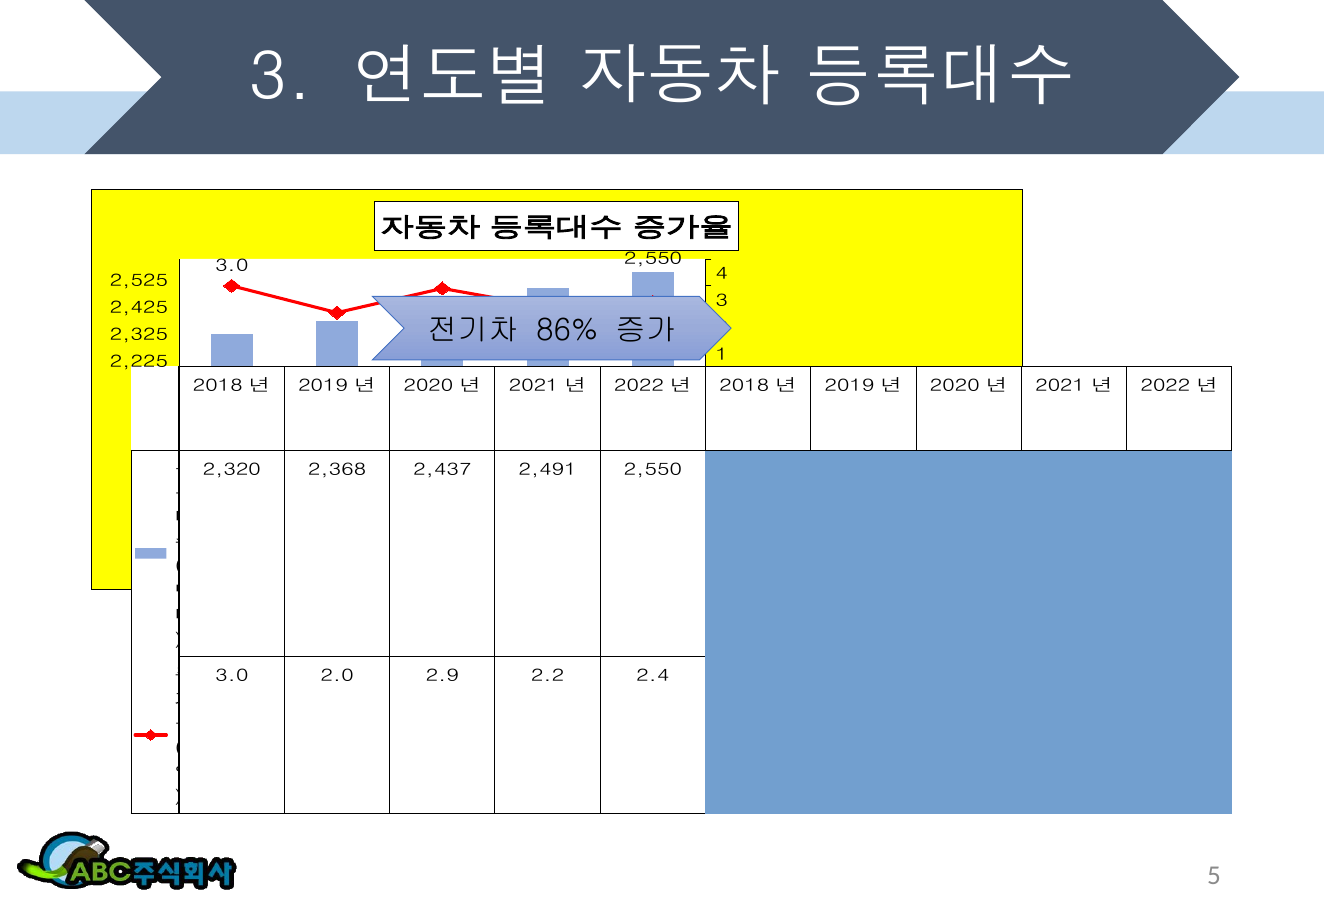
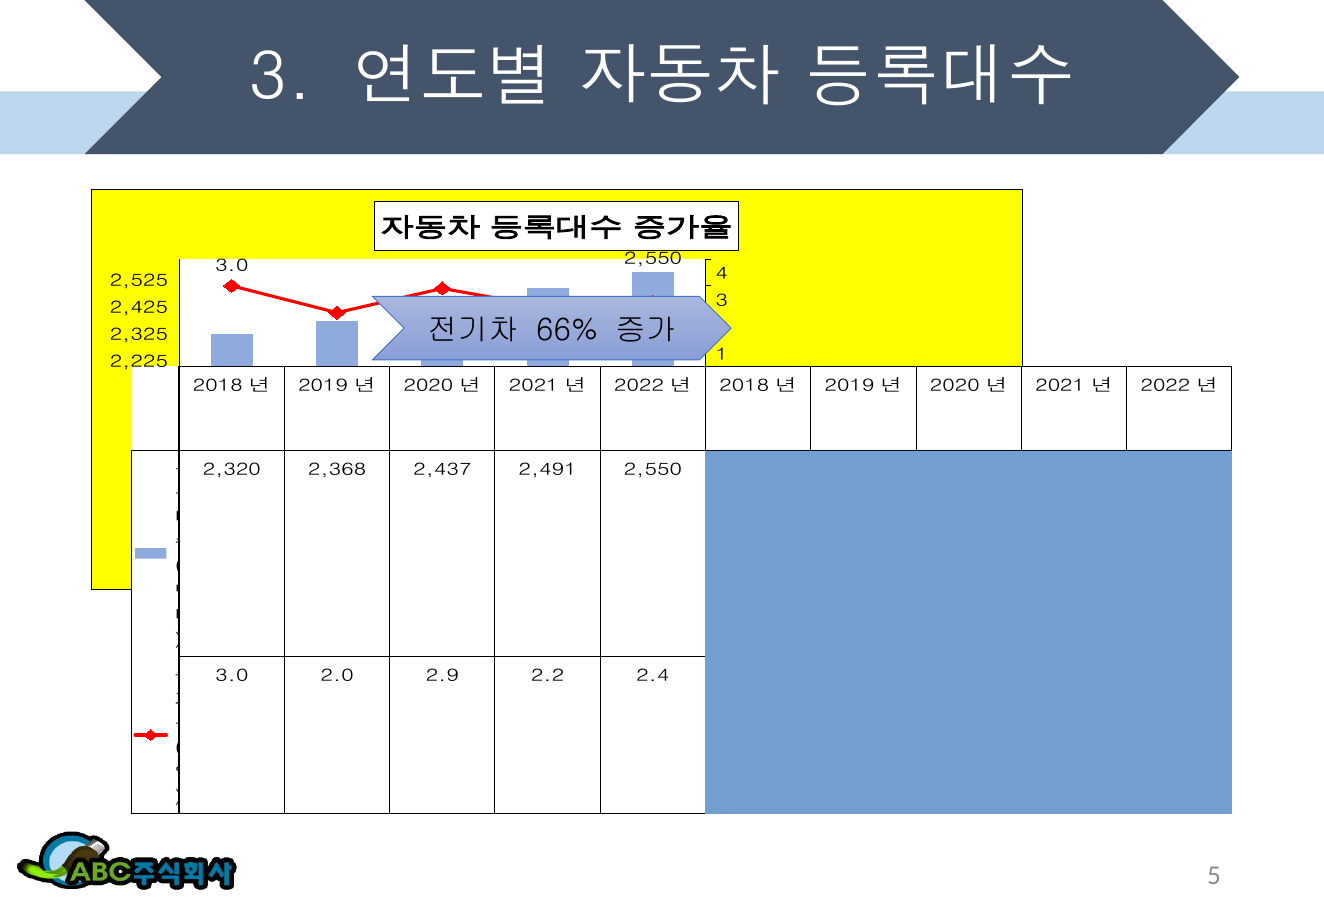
86%: 86% -> 66%
